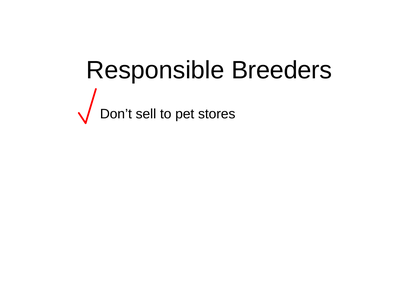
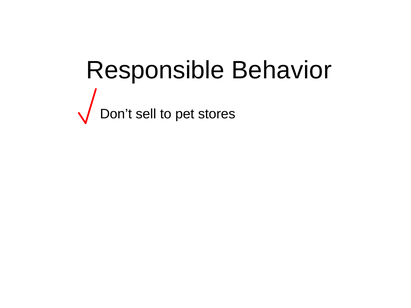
Breeders: Breeders -> Behavior
